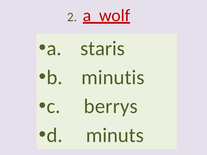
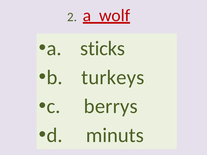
staris: staris -> sticks
minutis: minutis -> turkeys
